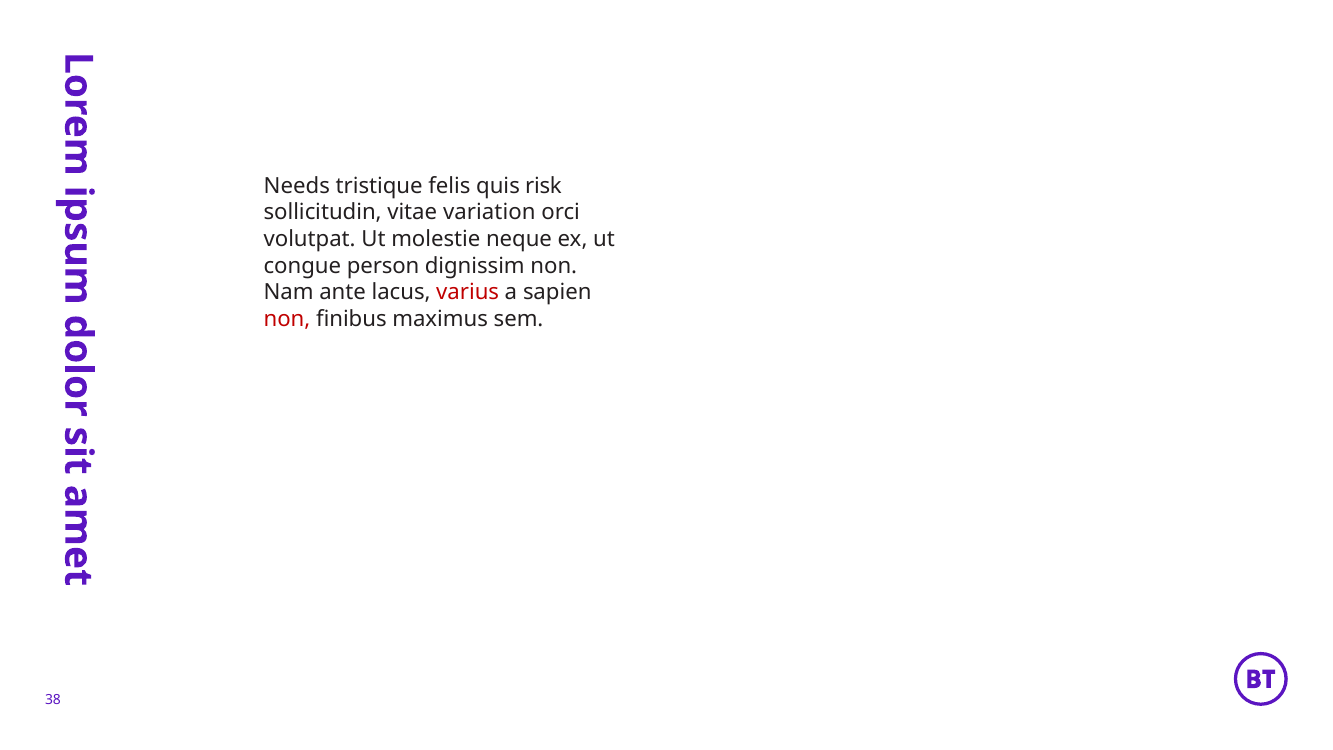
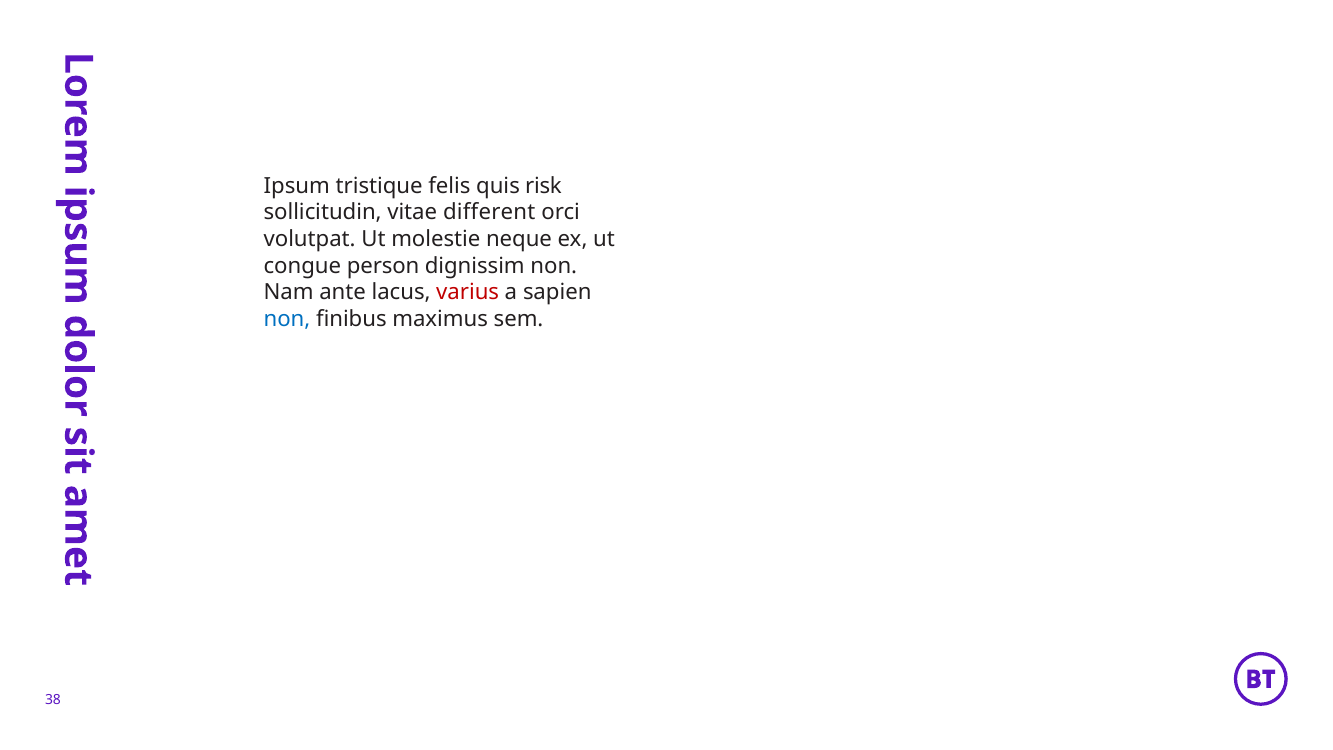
Needs: Needs -> Ipsum
variation: variation -> different
non at (287, 319) colour: red -> blue
